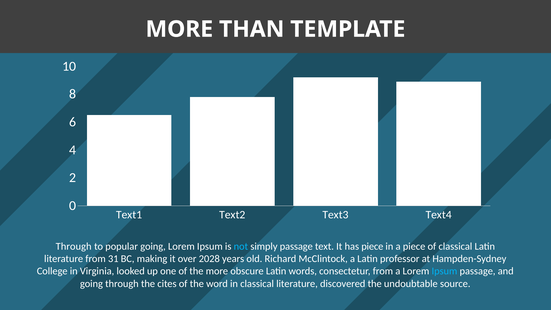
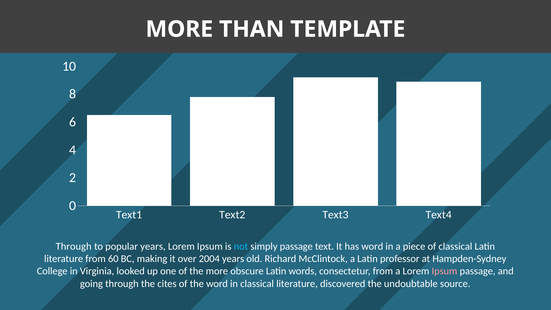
popular going: going -> years
has piece: piece -> word
31: 31 -> 60
2028: 2028 -> 2004
Ipsum at (444, 271) colour: light blue -> pink
